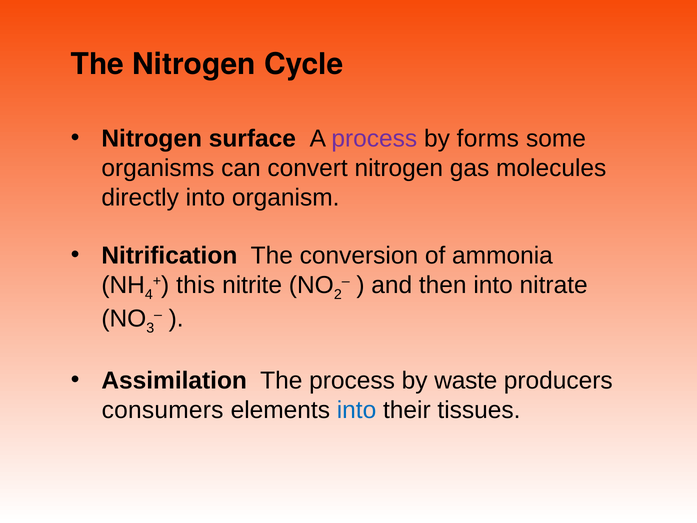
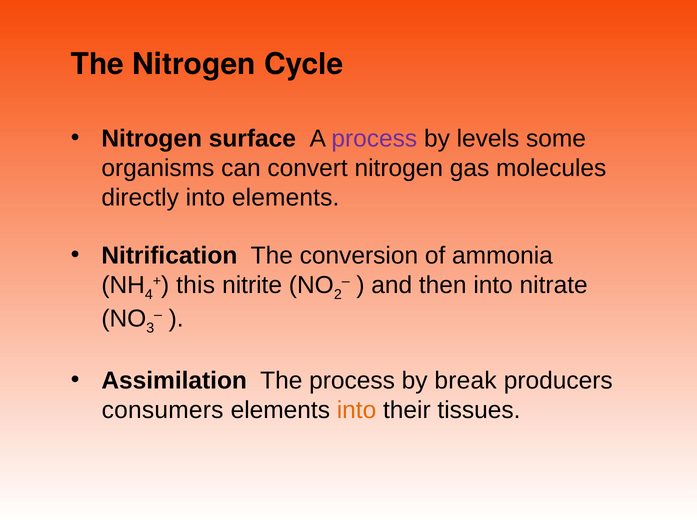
forms: forms -> levels
into organism: organism -> elements
waste: waste -> break
into at (357, 410) colour: blue -> orange
